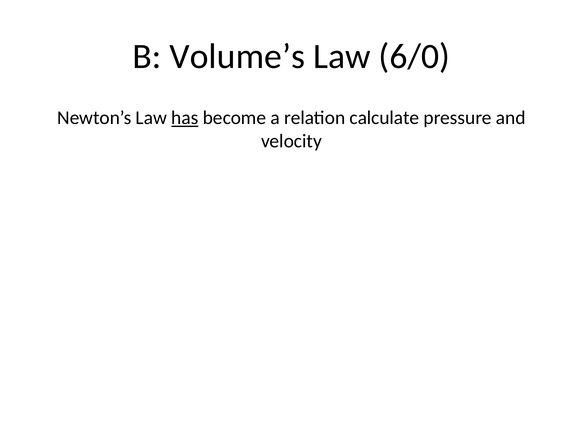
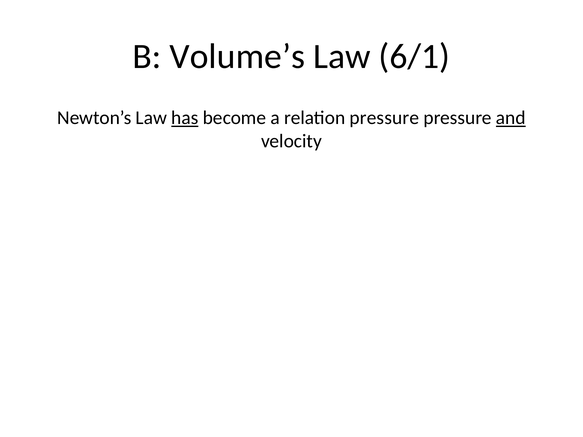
6/0: 6/0 -> 6/1
relation calculate: calculate -> pressure
and underline: none -> present
